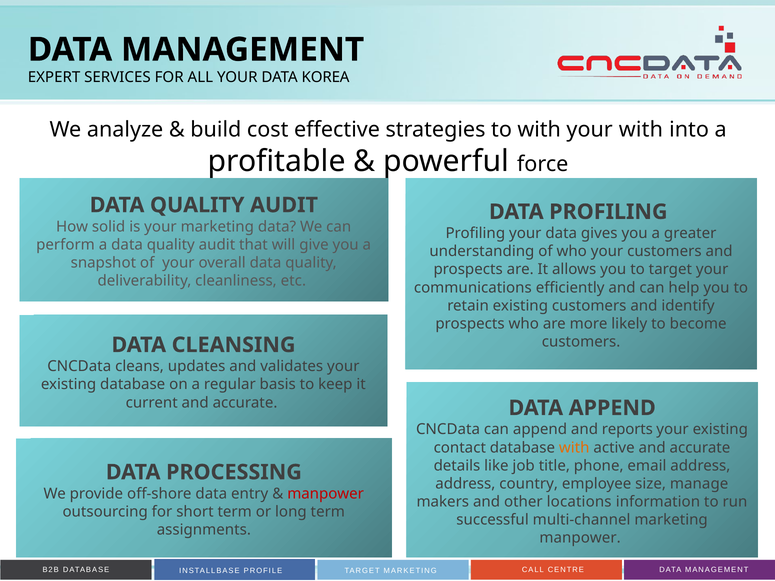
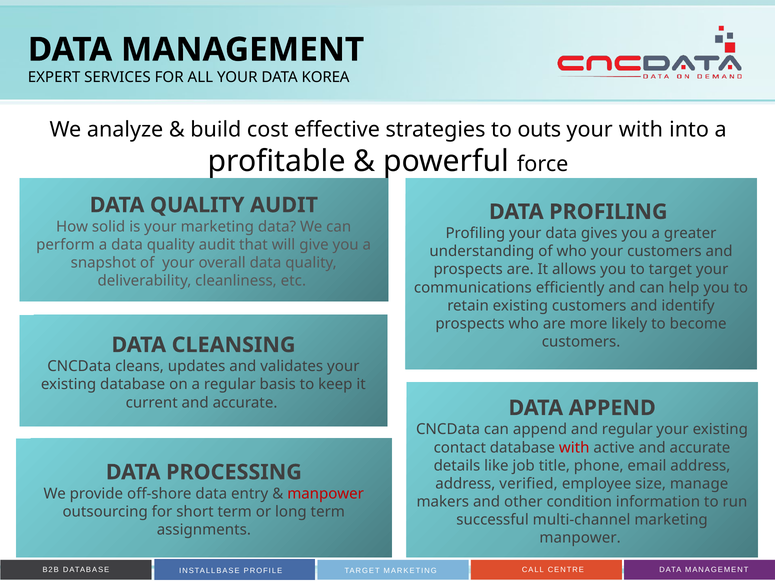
to with: with -> outs
and reports: reports -> regular
with at (574, 448) colour: orange -> red
country: country -> verified
locations: locations -> condition
